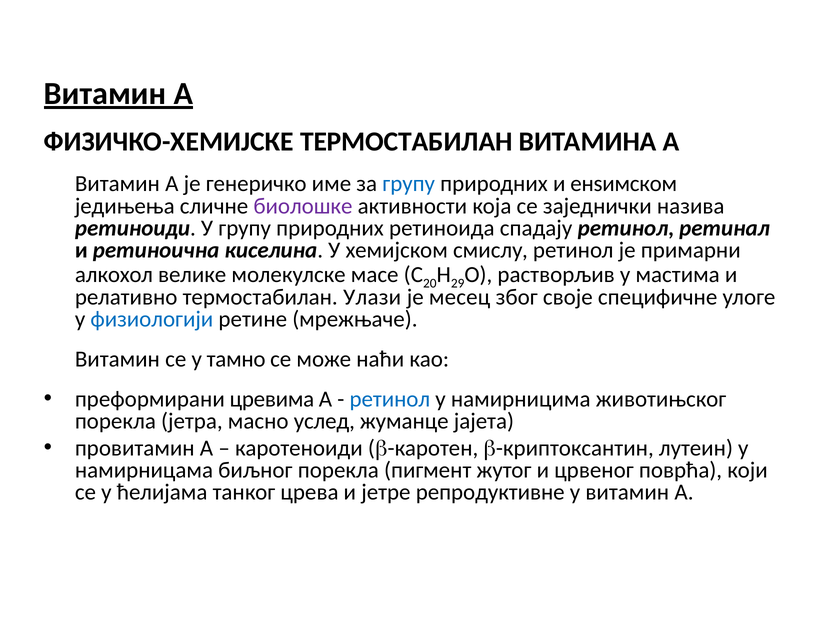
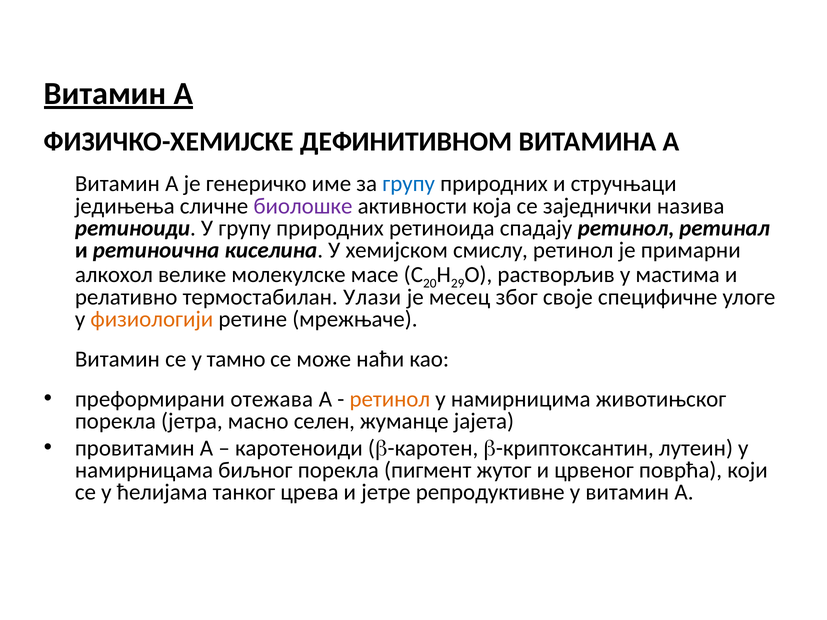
ФИЗИЧКО-ХЕМИЈСКЕ ТЕРМОСТАБИЛАН: ТЕРМОСТАБИЛАН -> ДЕФИНИТИВНОМ
енѕимском: енѕимском -> стручњаци
физиологији colour: blue -> orange
цревима: цревима -> отежава
ретинол at (390, 399) colour: blue -> orange
услед: услед -> селен
